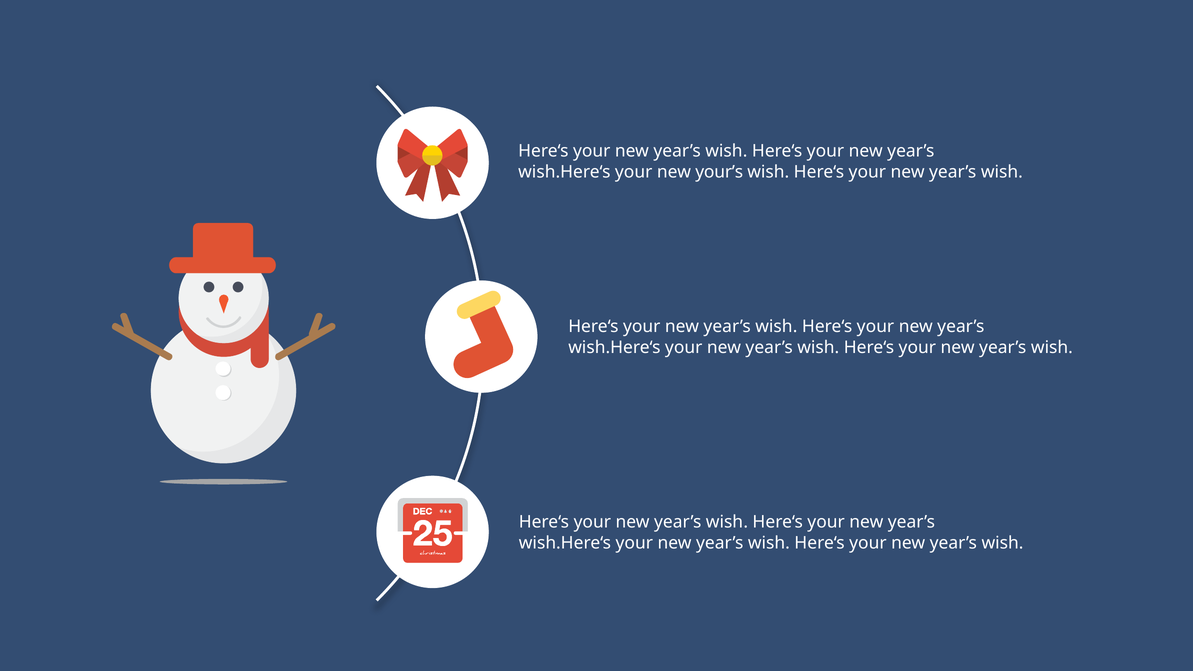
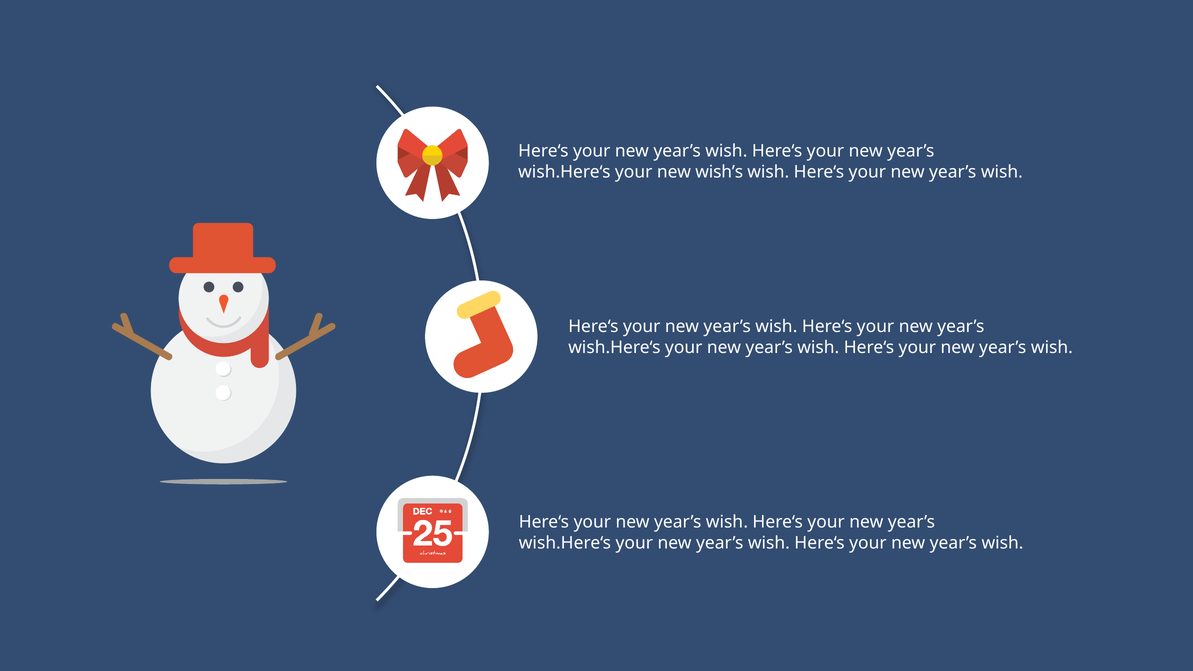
your’s: your’s -> wish’s
